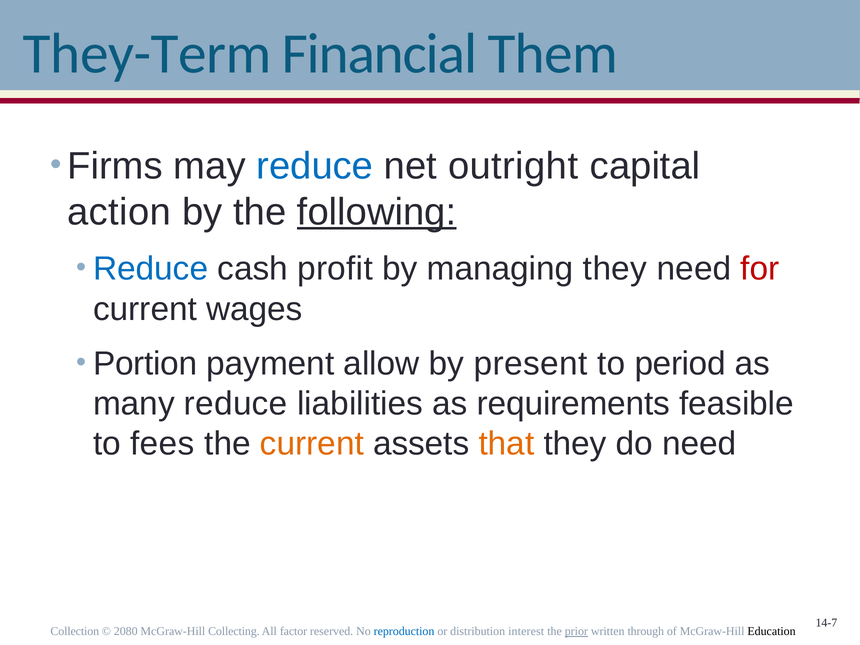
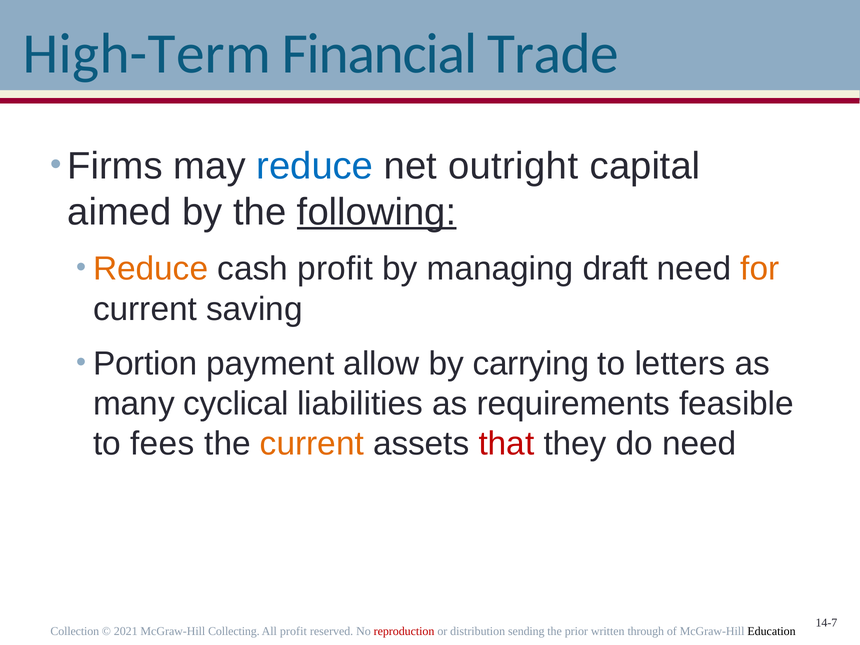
They-Term: They-Term -> High-Term
Them: Them -> Trade
action: action -> aimed
Reduce at (151, 269) colour: blue -> orange
managing they: they -> draft
for colour: red -> orange
wages: wages -> saving
present: present -> carrying
period: period -> letters
many reduce: reduce -> cyclical
that colour: orange -> red
2080: 2080 -> 2021
All factor: factor -> profit
reproduction colour: blue -> red
interest: interest -> sending
prior underline: present -> none
